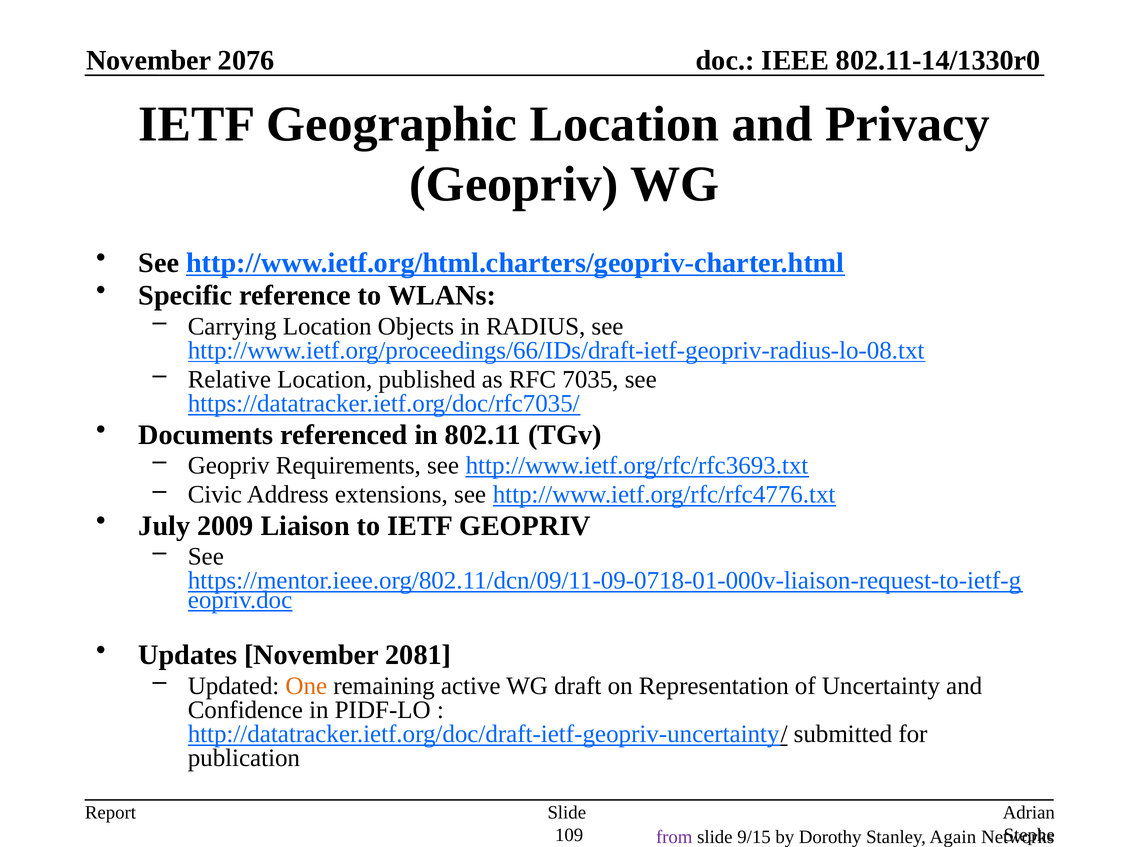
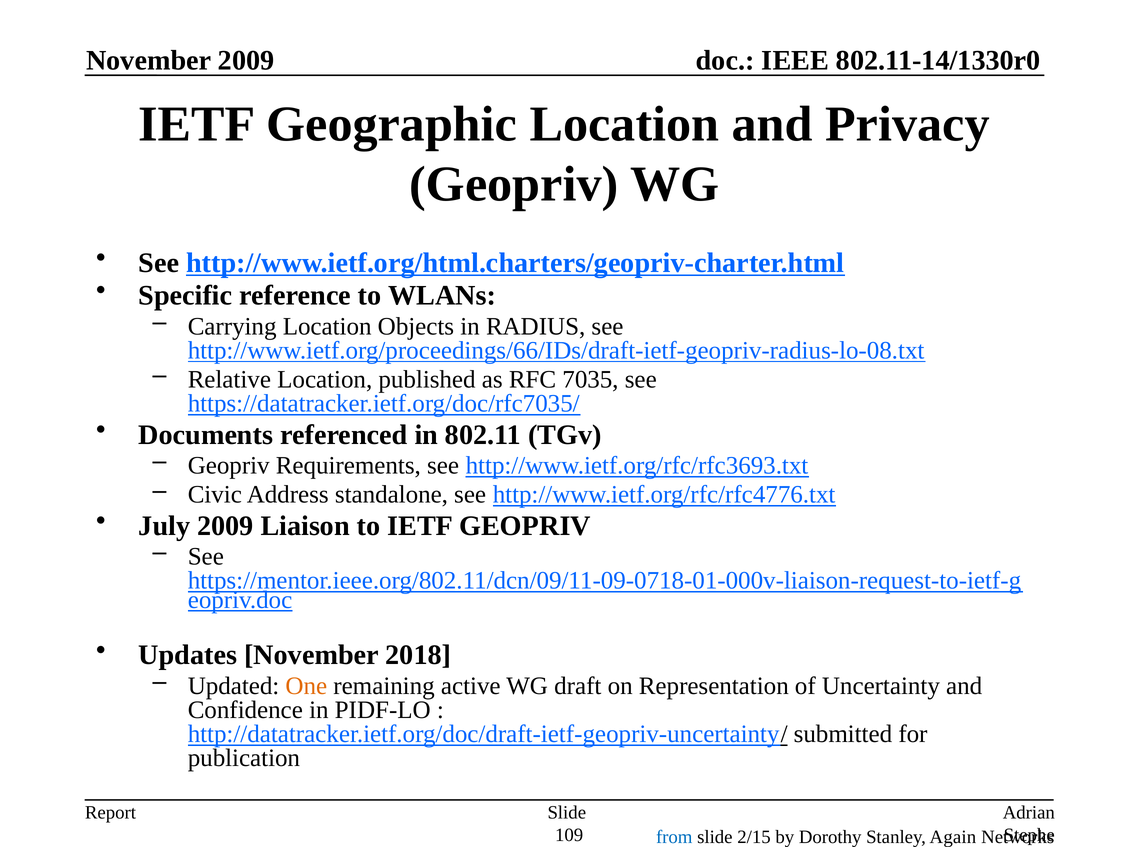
November 2076: 2076 -> 2009
extensions: extensions -> standalone
2081: 2081 -> 2018
from colour: purple -> blue
9/15: 9/15 -> 2/15
